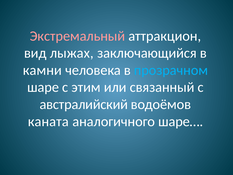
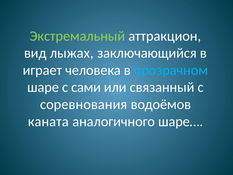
Экстремальный colour: pink -> light green
камни: камни -> играет
этим: этим -> сами
австралийский: австралийский -> соревнования
